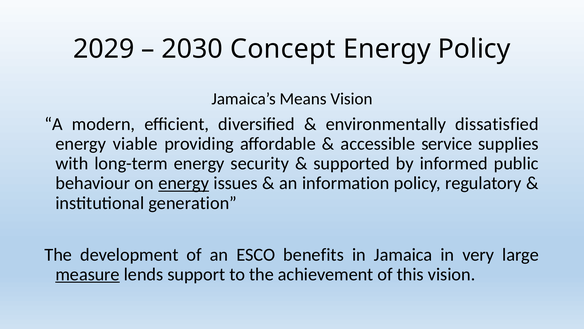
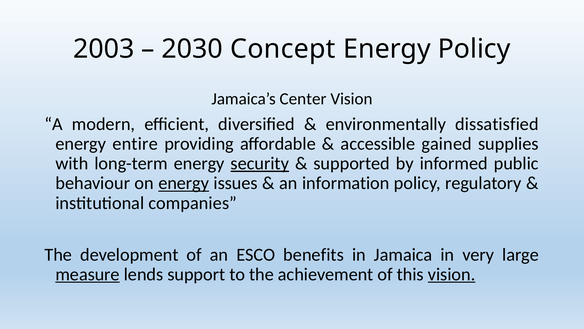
2029: 2029 -> 2003
Means: Means -> Center
viable: viable -> entire
service: service -> gained
security underline: none -> present
generation: generation -> companies
vision at (452, 274) underline: none -> present
